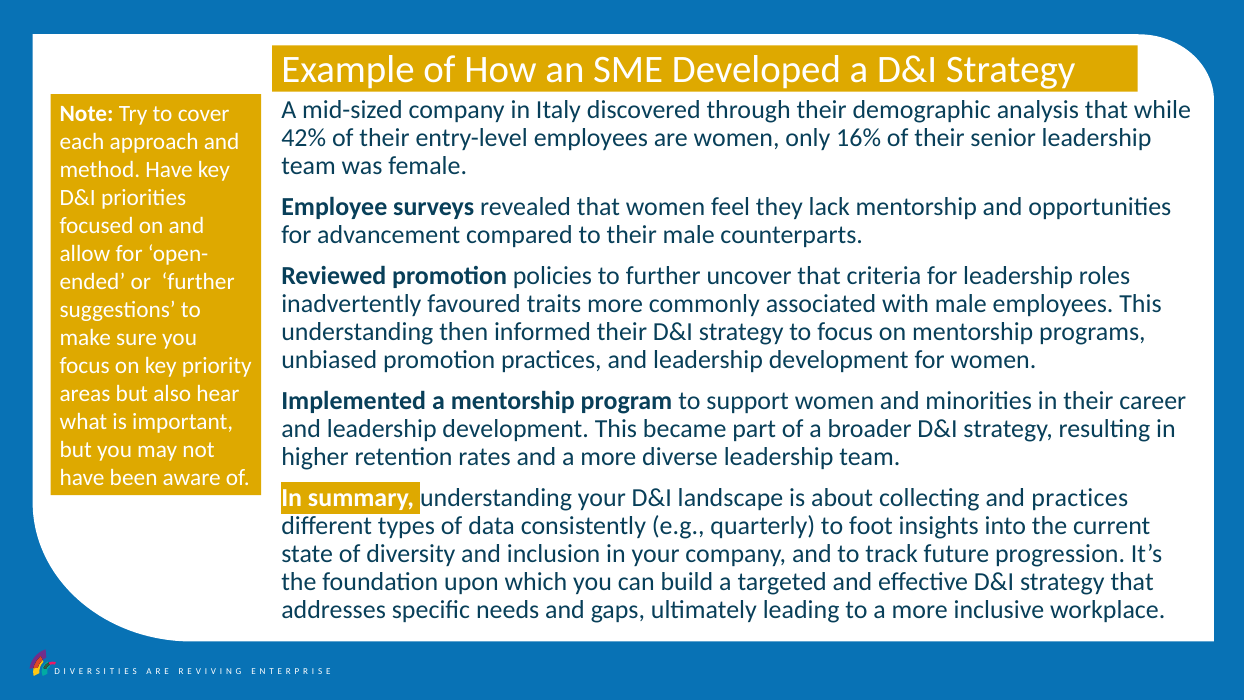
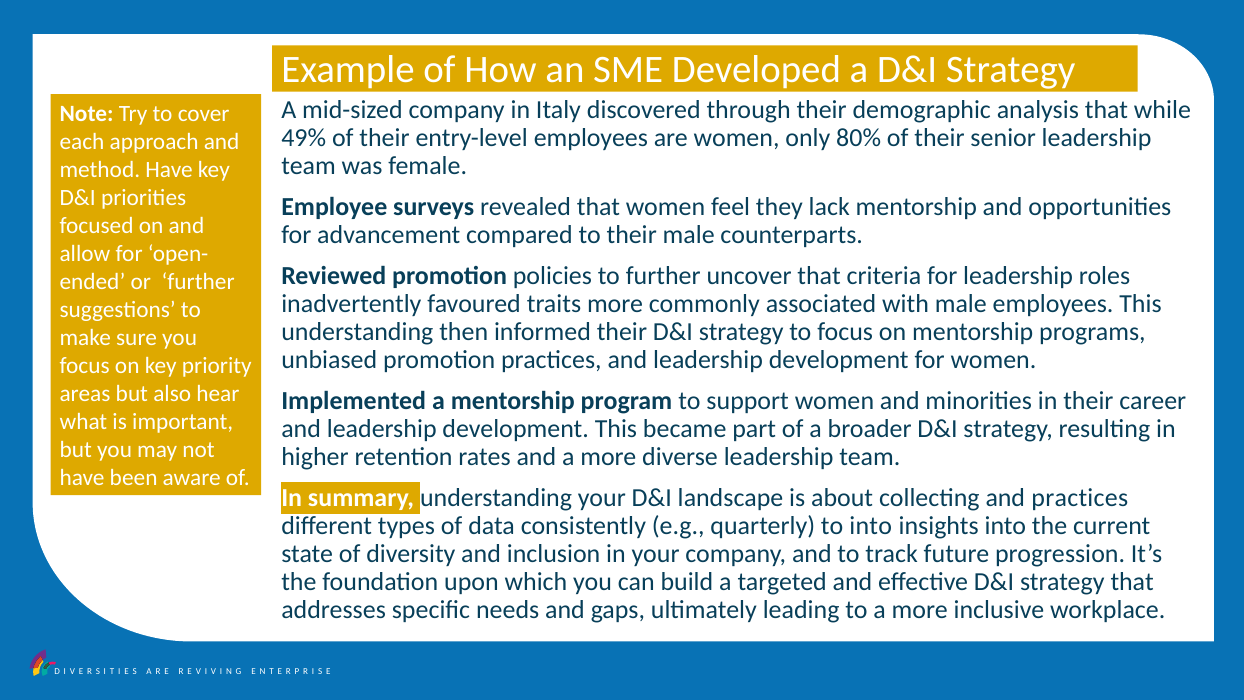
42%: 42% -> 49%
16%: 16% -> 80%
to foot: foot -> into
